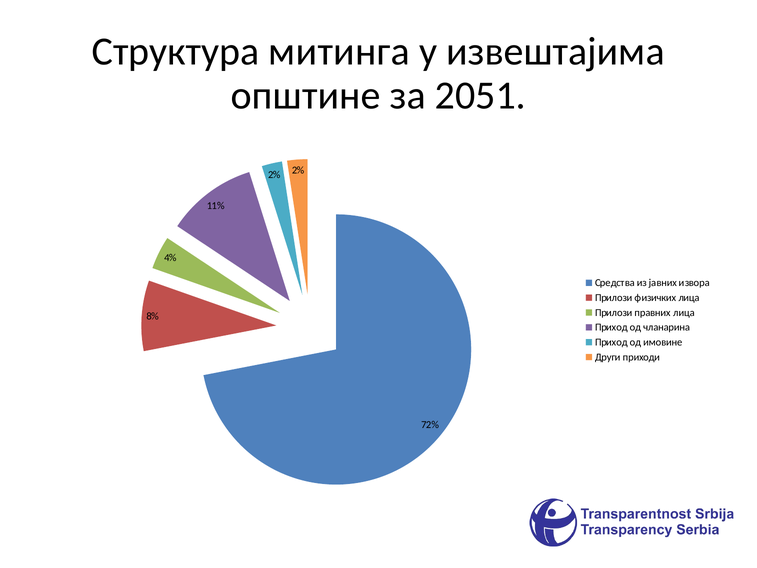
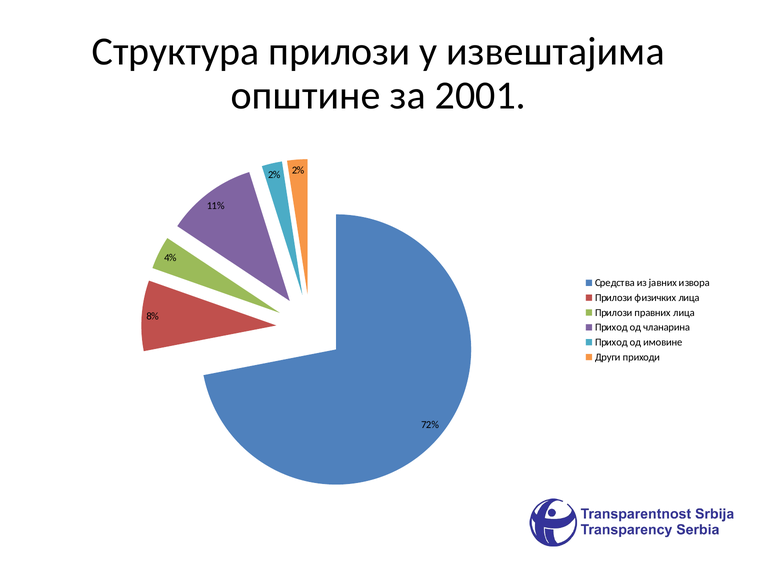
Структура митинга: митинга -> прилози
2051: 2051 -> 2001
